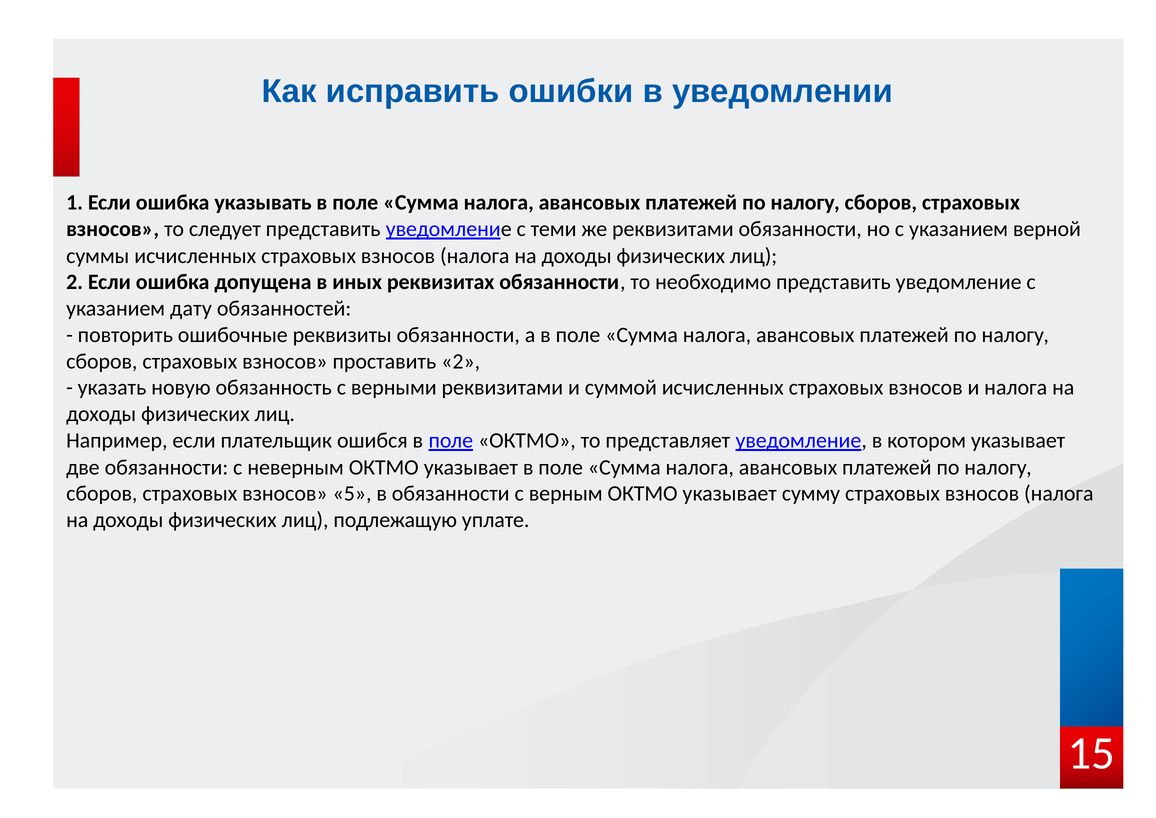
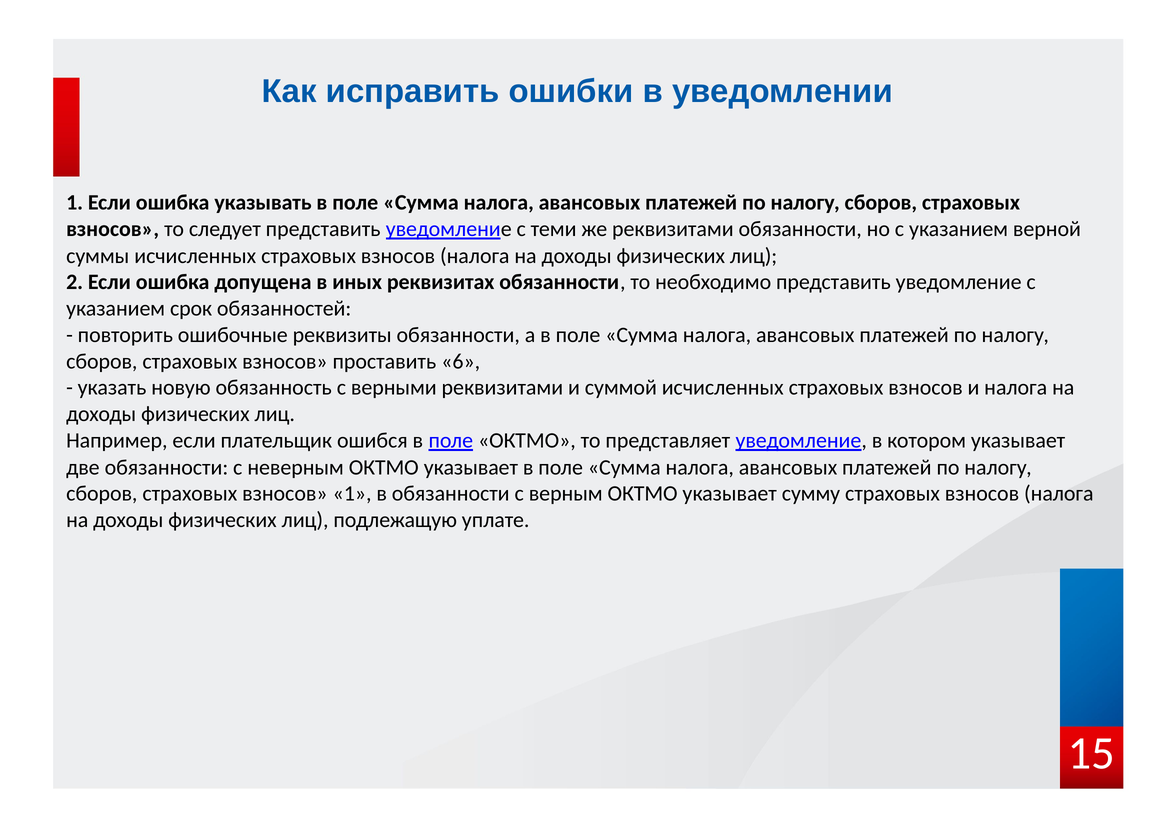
дату: дату -> срок
проставить 2: 2 -> 6
взносов 5: 5 -> 1
